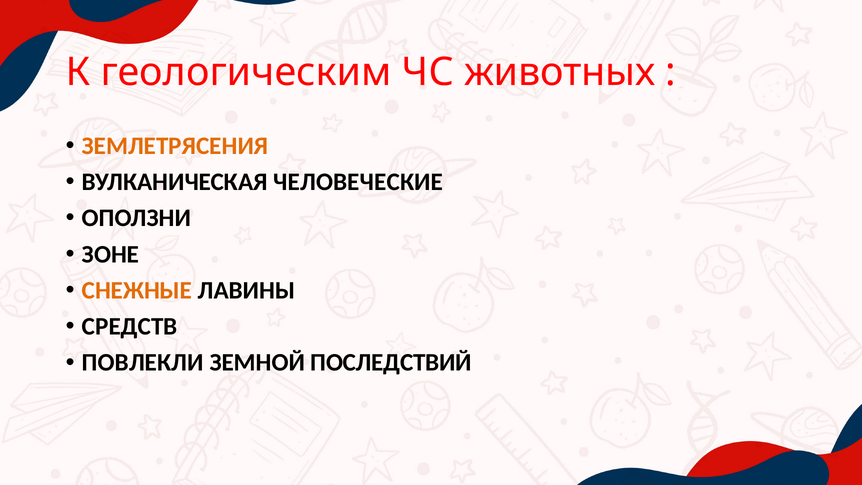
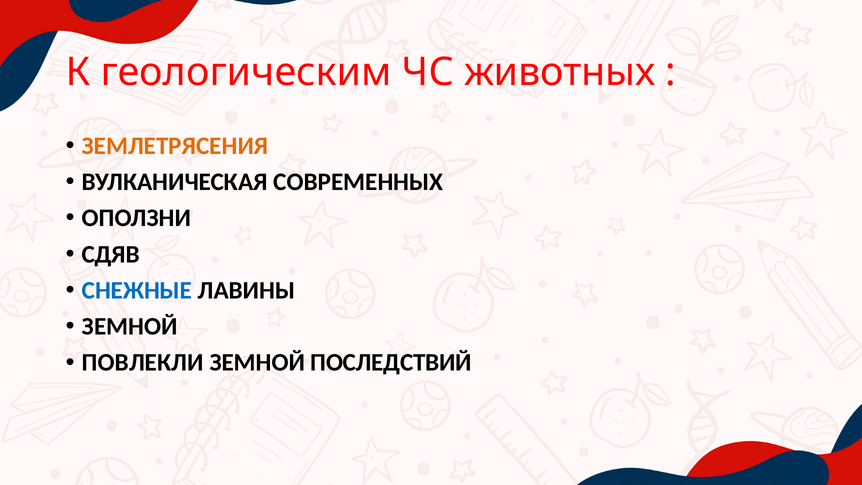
ЧЕЛОВЕЧЕСКИЕ: ЧЕЛОВЕЧЕСКИЕ -> СОВРЕМЕННЫХ
ЗОНЕ: ЗОНЕ -> СДЯВ
СНЕЖНЫЕ colour: orange -> blue
СРЕДСТВ at (130, 326): СРЕДСТВ -> ЗЕМНОЙ
